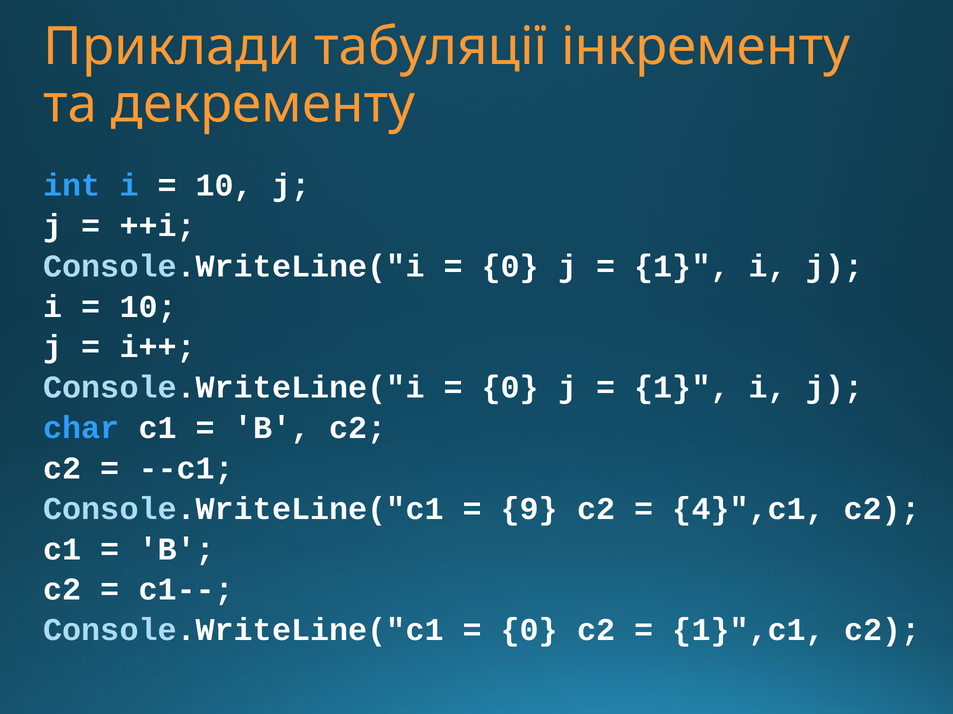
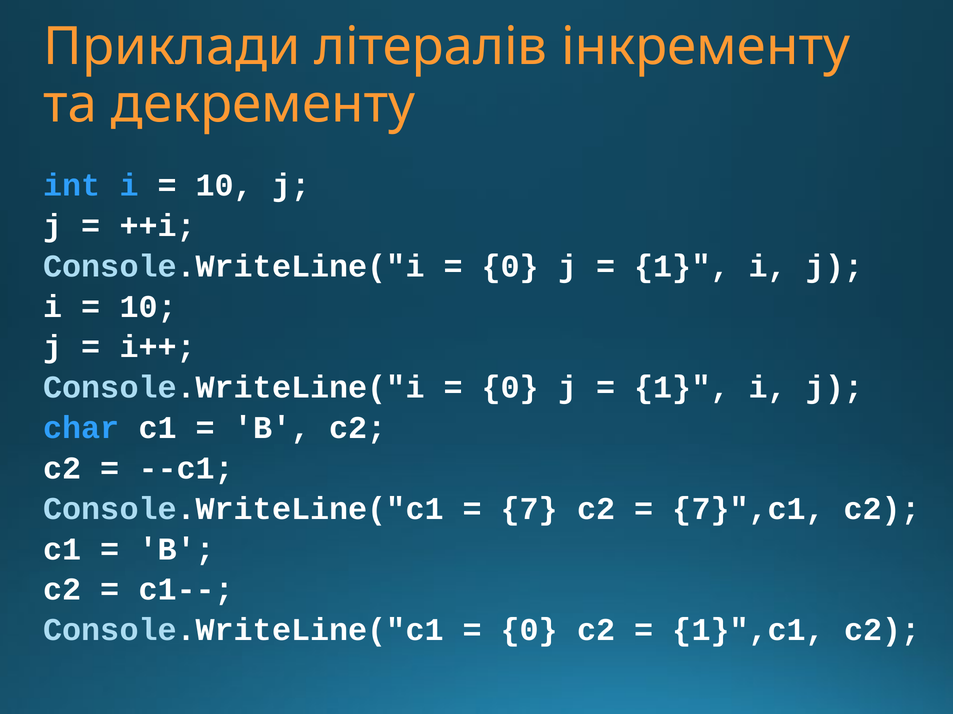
табуляції: табуляції -> літералів
9: 9 -> 7
4}",c1: 4}",c1 -> 7}",c1
